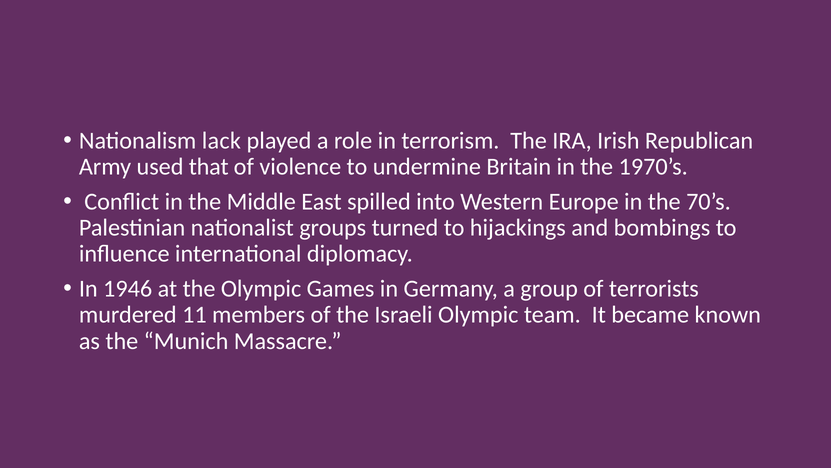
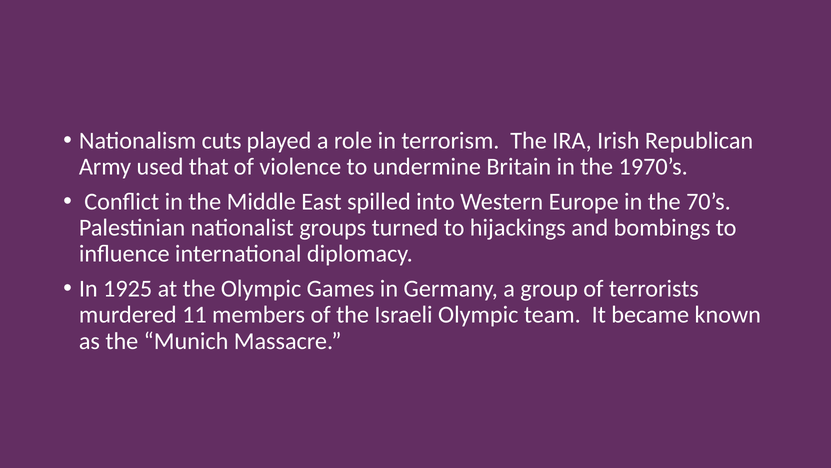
lack: lack -> cuts
1946: 1946 -> 1925
